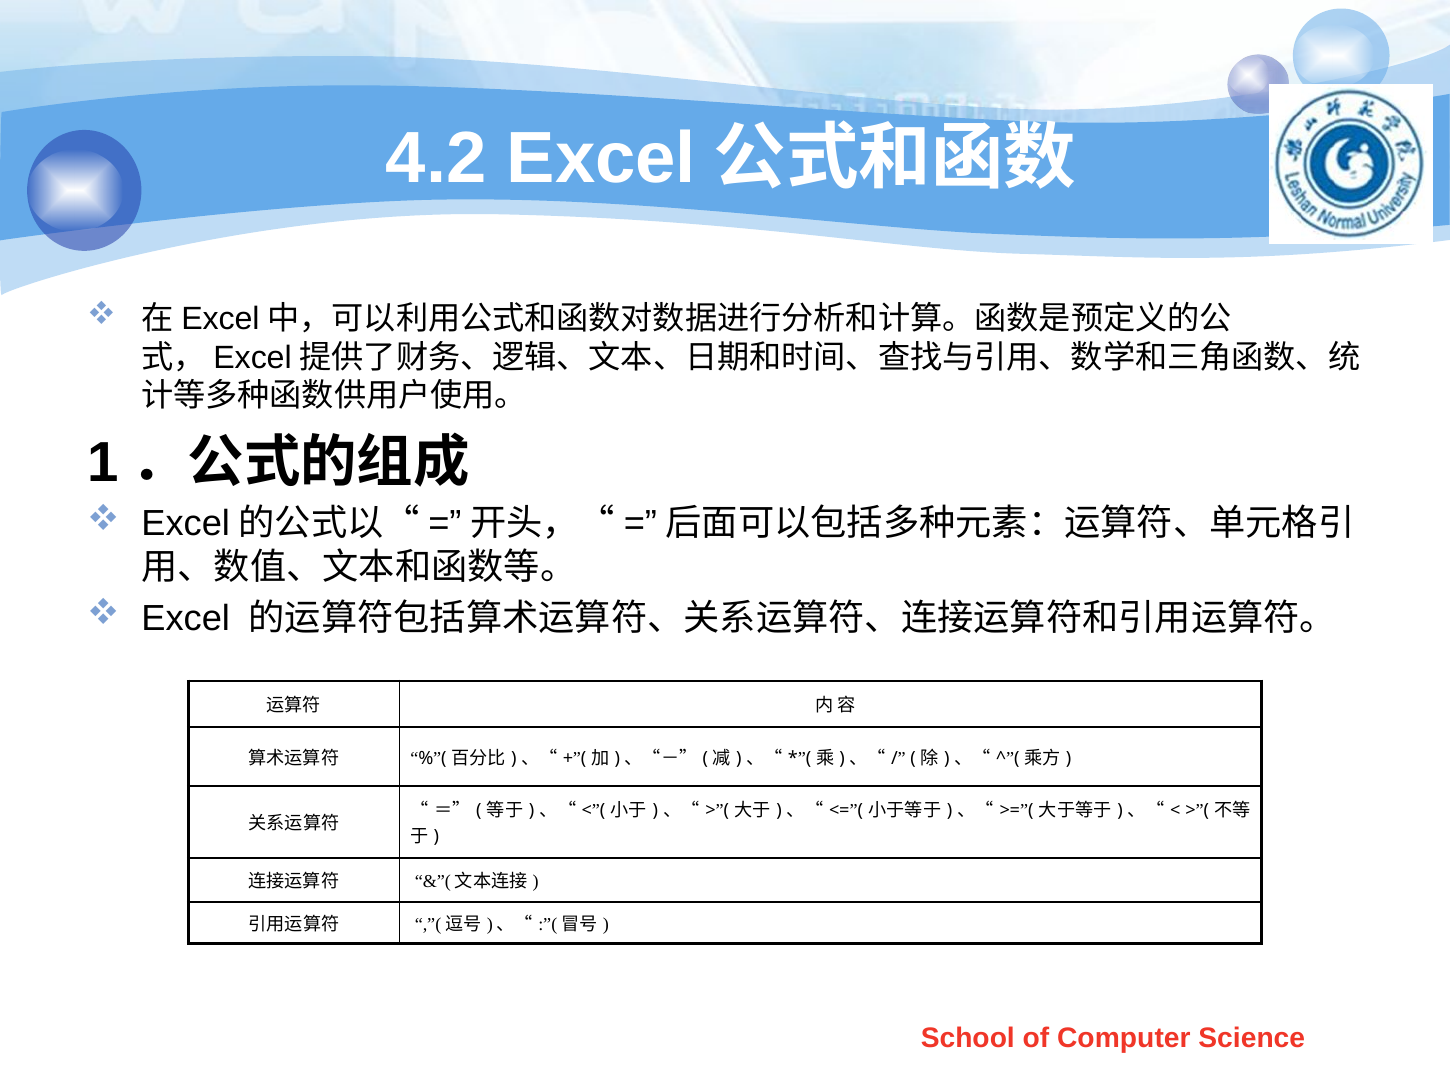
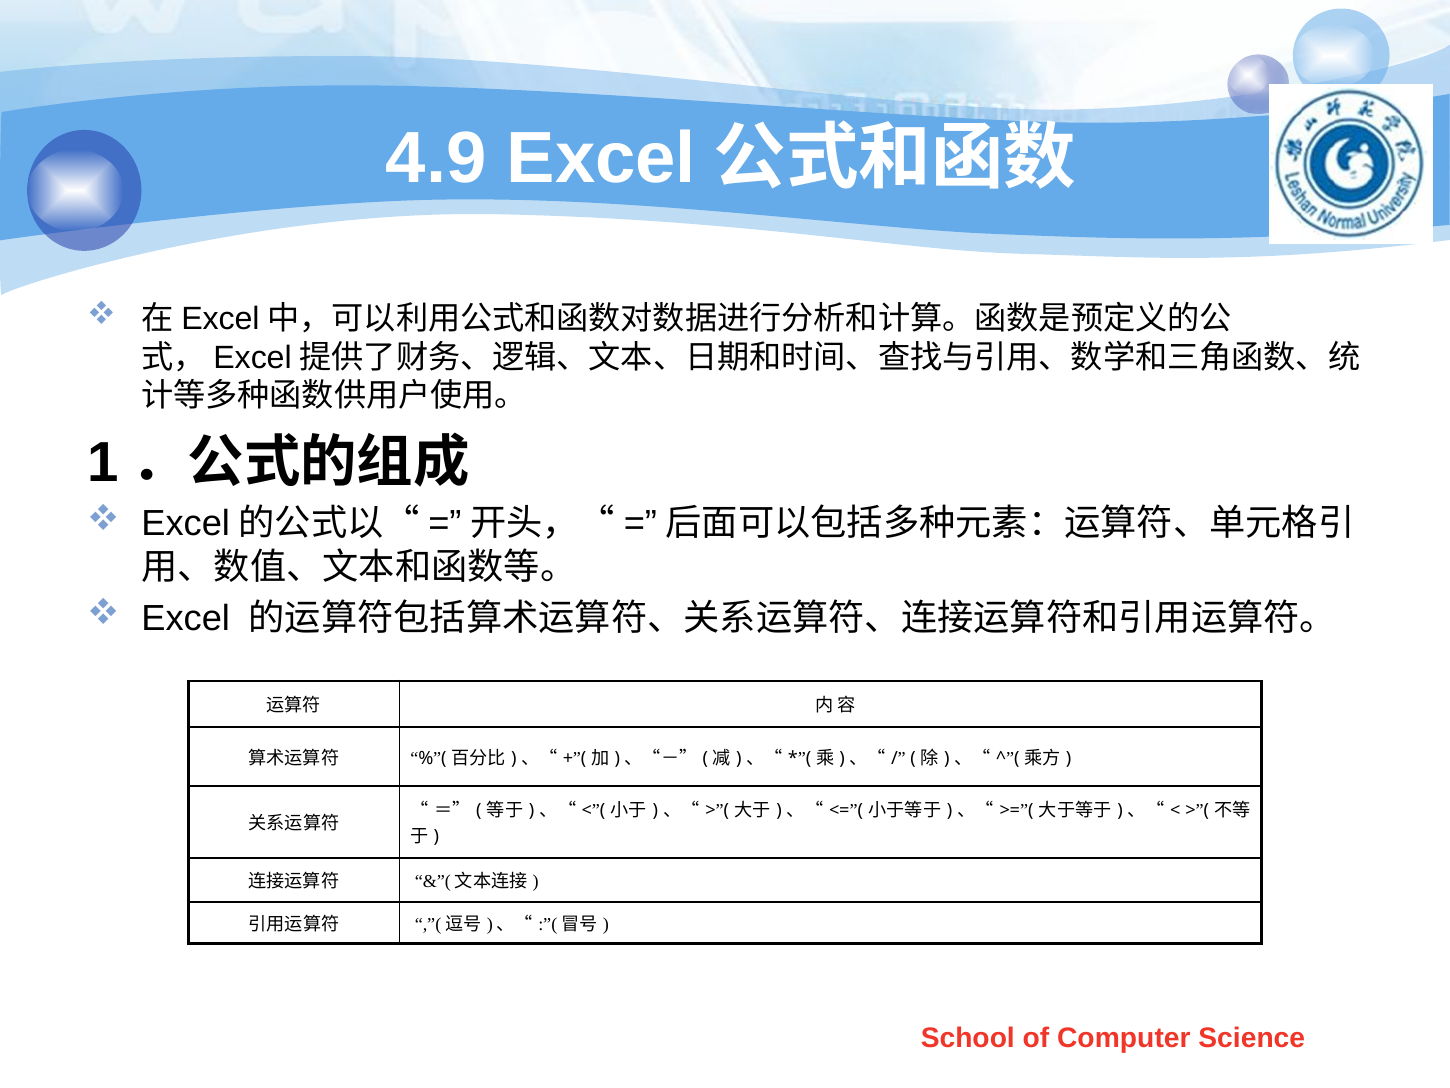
4.2: 4.2 -> 4.9
